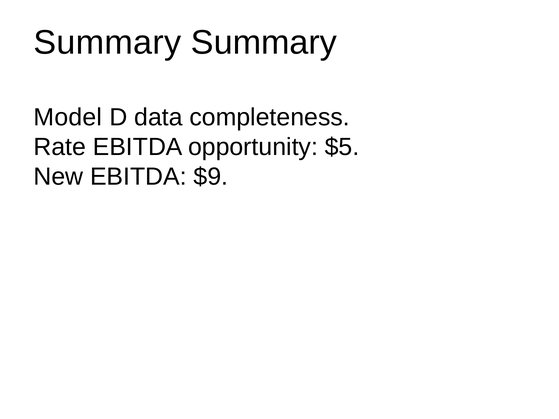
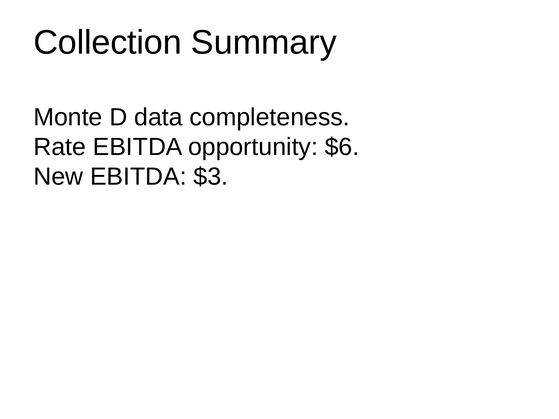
Summary at (107, 42): Summary -> Collection
Model: Model -> Monte
$5: $5 -> $6
$9: $9 -> $3
